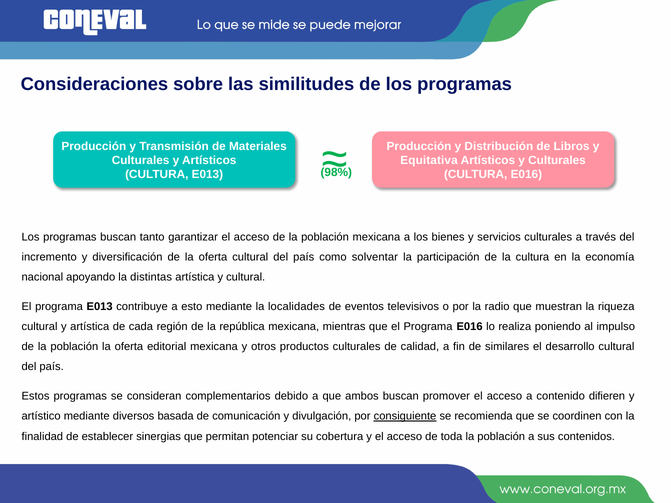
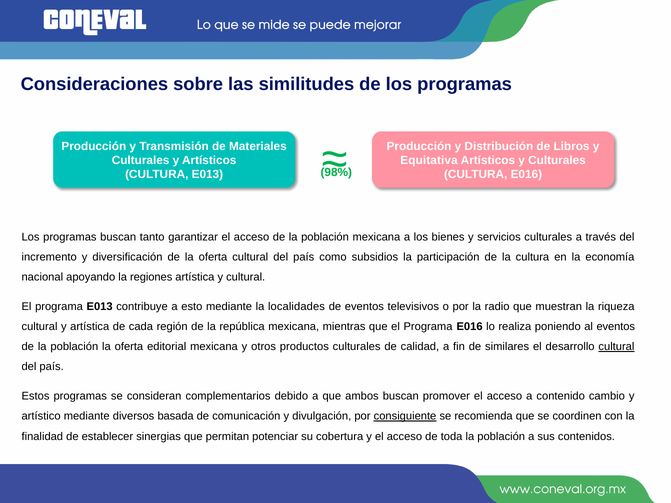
solventar: solventar -> subsidios
distintas: distintas -> regiones
al impulso: impulso -> eventos
cultural at (616, 347) underline: none -> present
difieren: difieren -> cambio
